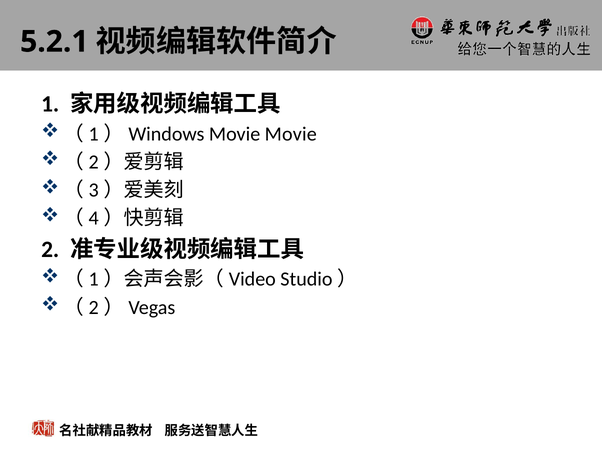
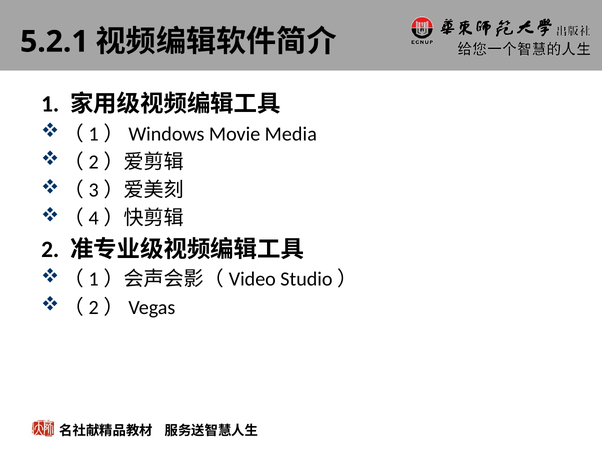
Movie Movie: Movie -> Media
